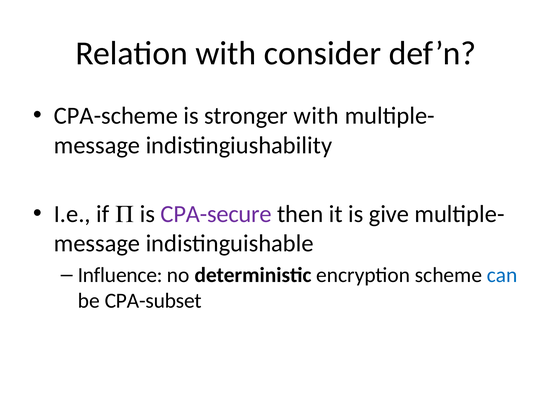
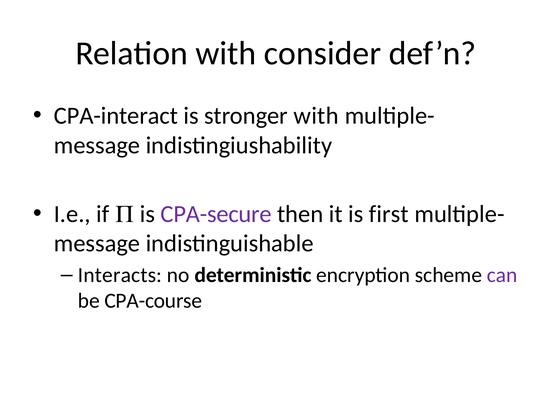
CPA-scheme: CPA-scheme -> CPA-interact
give: give -> first
Influence: Influence -> Interacts
can colour: blue -> purple
CPA-subset: CPA-subset -> CPA-course
